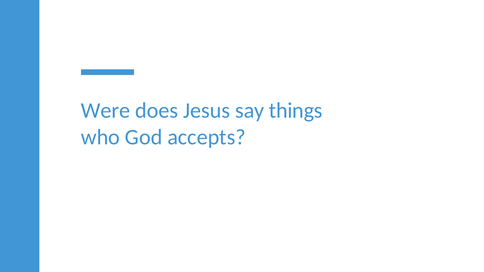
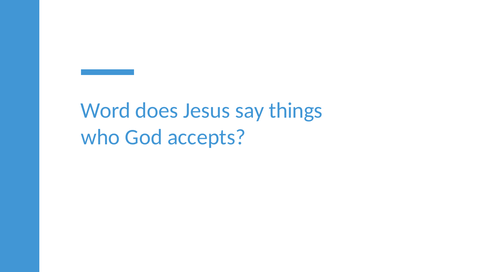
Were: Were -> Word
